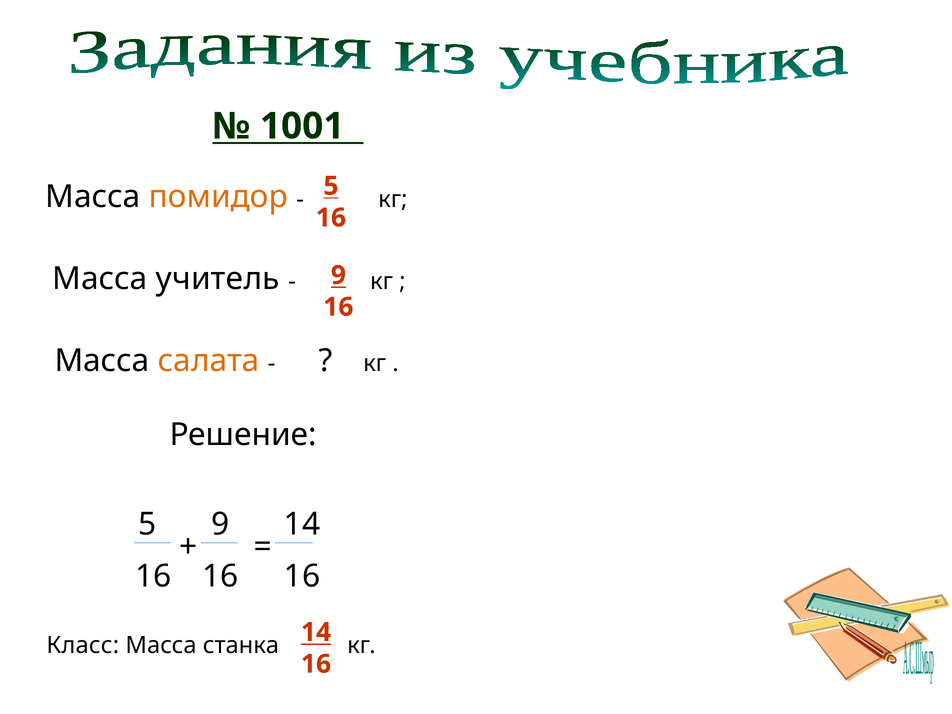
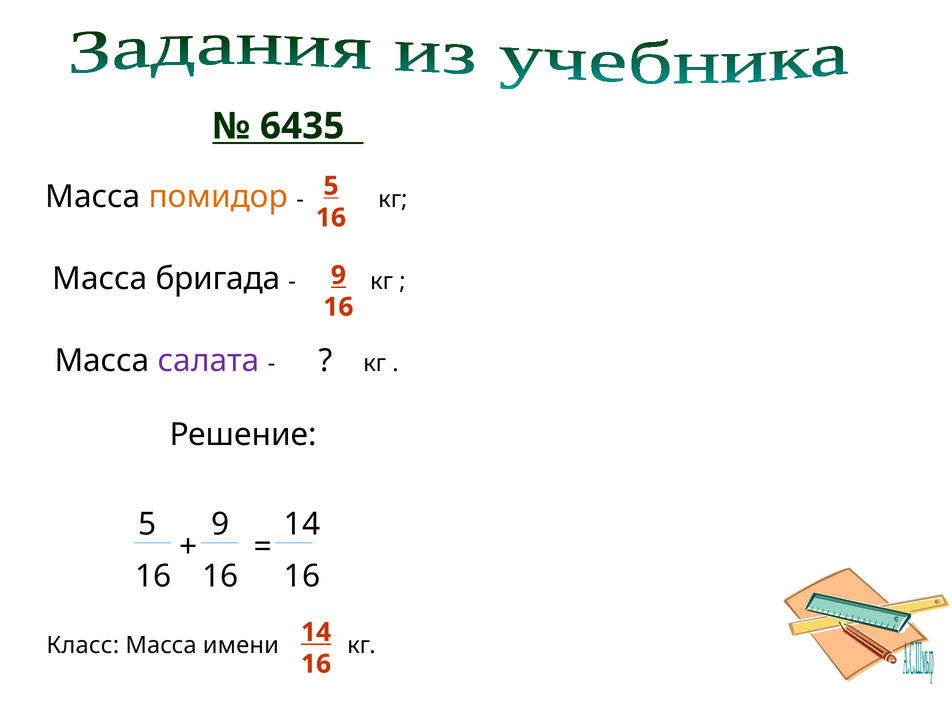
1001: 1001 -> 6435
учитель: учитель -> бригада
салата colour: orange -> purple
станка: станка -> имени
